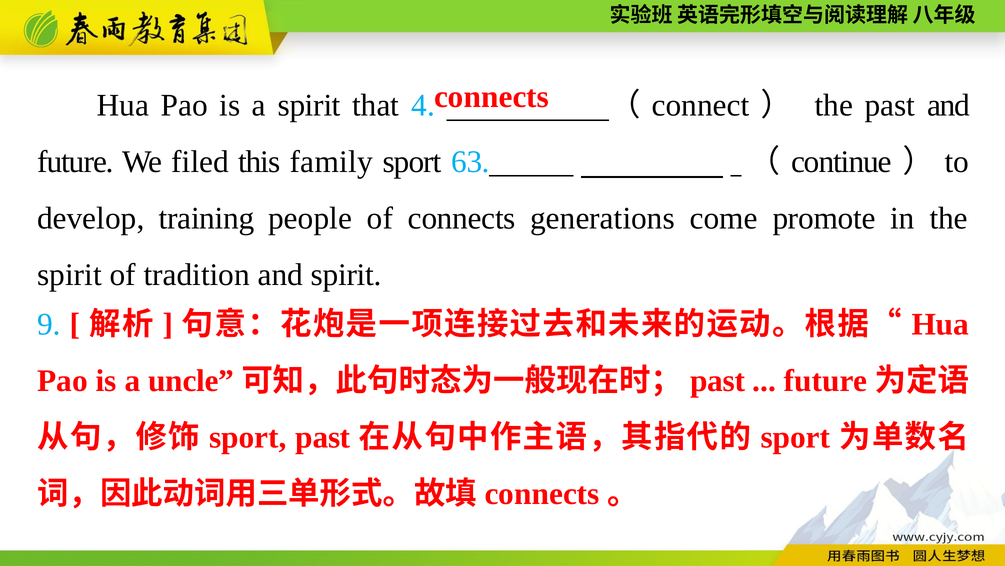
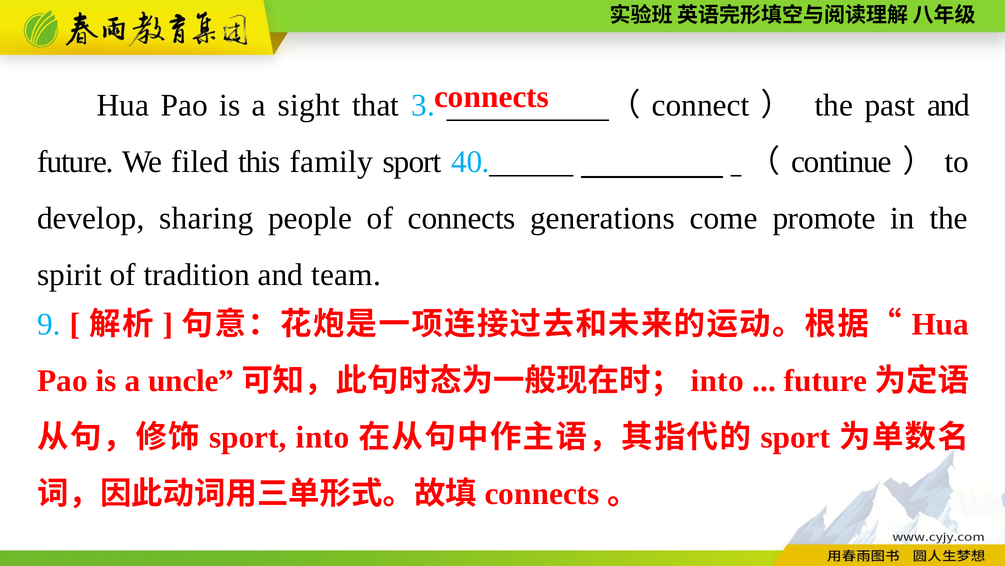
a spirit: spirit -> sight
4: 4 -> 3
63: 63 -> 40
training: training -> sharing
and spirit: spirit -> team
past at (718, 380): past -> into
sport past: past -> into
